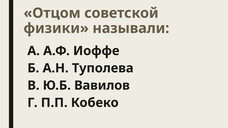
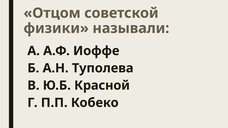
Вавилов: Вавилов -> Красной
